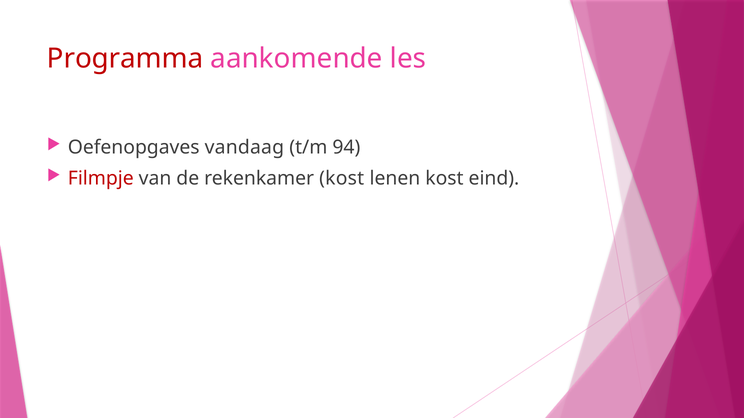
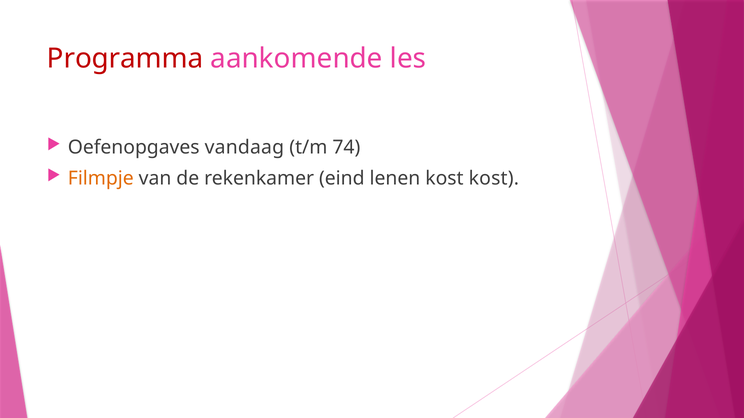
94: 94 -> 74
Filmpje colour: red -> orange
rekenkamer kost: kost -> eind
kost eind: eind -> kost
